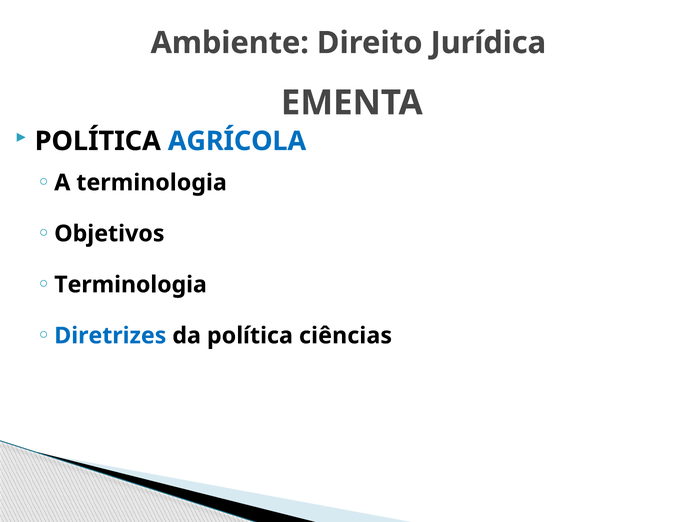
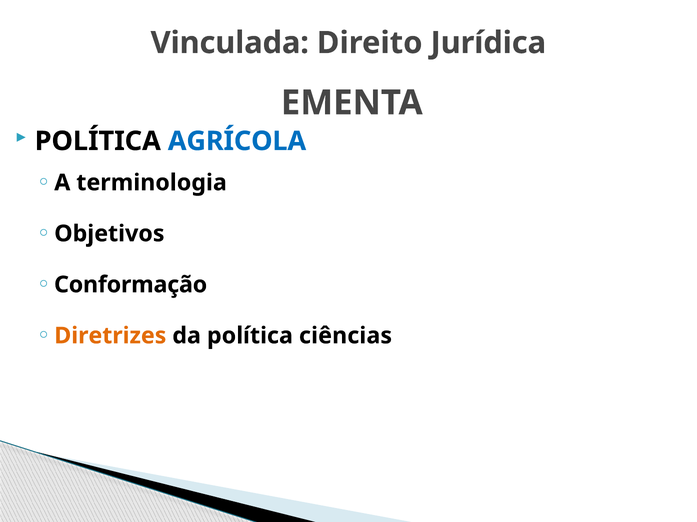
Ambiente: Ambiente -> Vinculada
Terminologia at (131, 285): Terminologia -> Conformação
Diretrizes colour: blue -> orange
